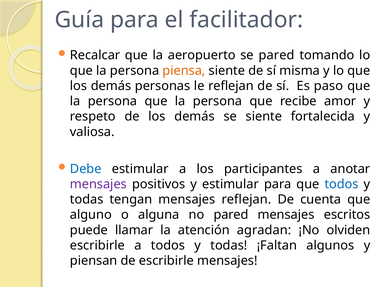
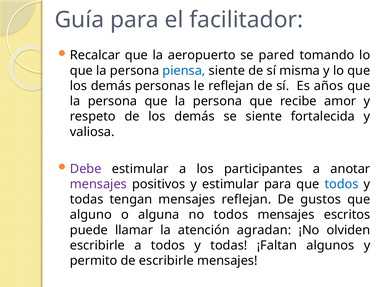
piensa colour: orange -> blue
paso: paso -> años
Debe colour: blue -> purple
cuenta: cuenta -> gustos
no pared: pared -> todos
piensan: piensan -> permito
